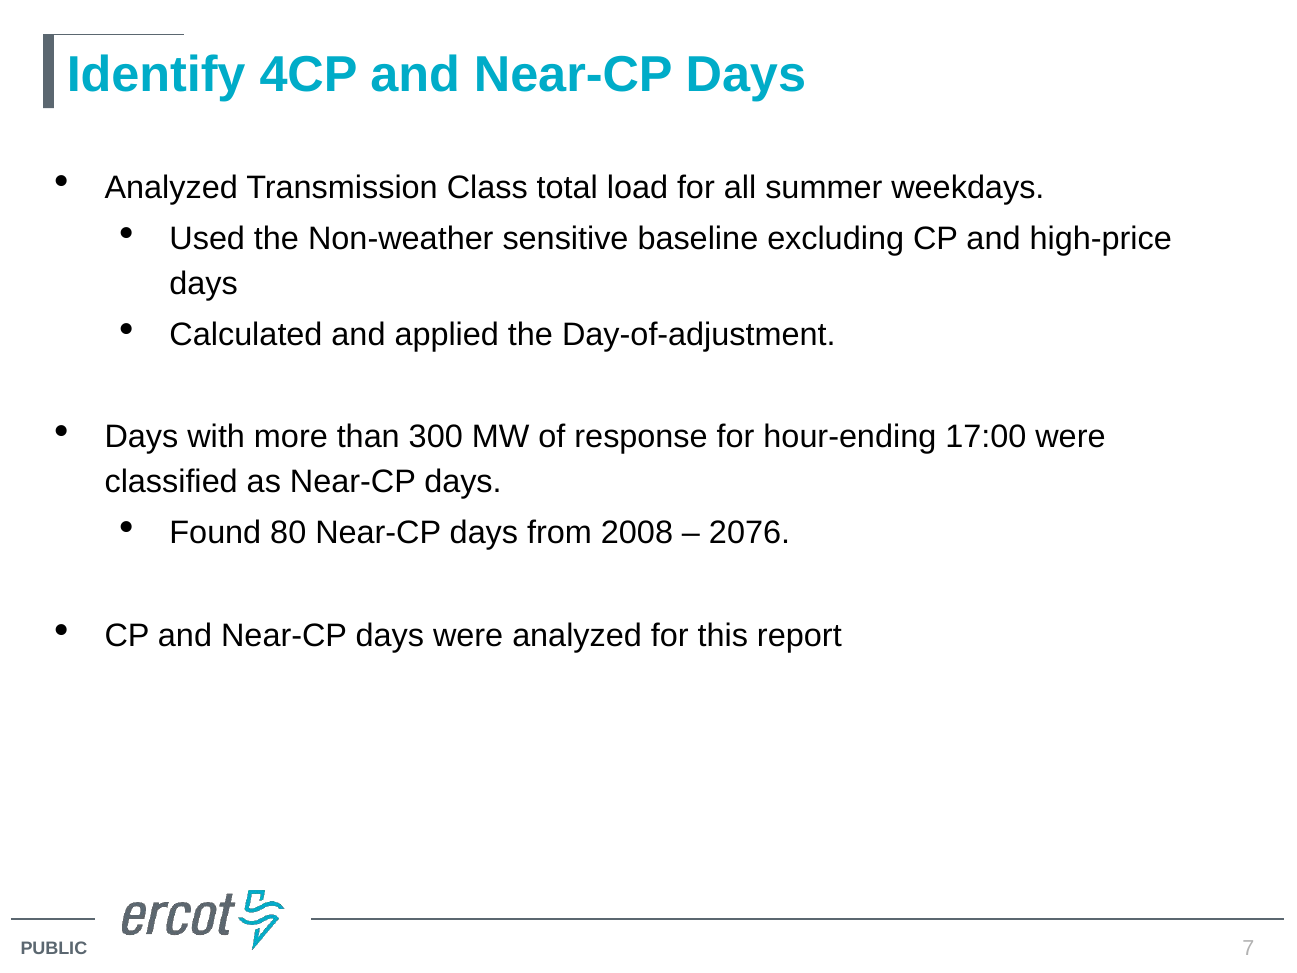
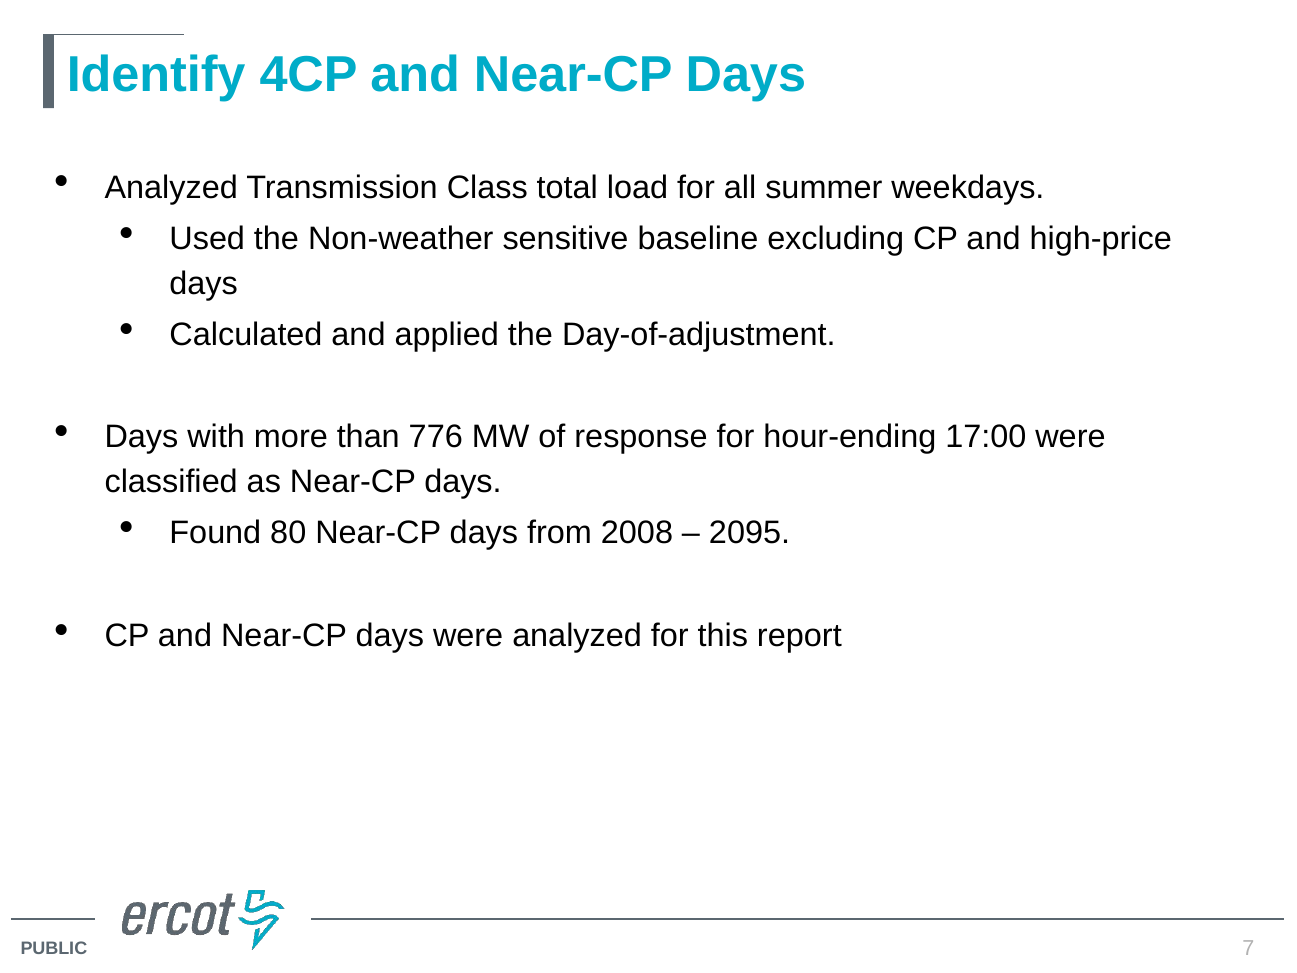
300: 300 -> 776
2076: 2076 -> 2095
